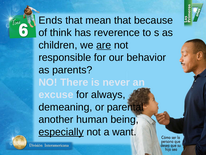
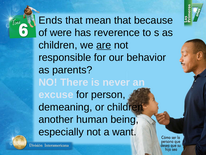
think: think -> were
always: always -> person
or parental: parental -> children
especially underline: present -> none
